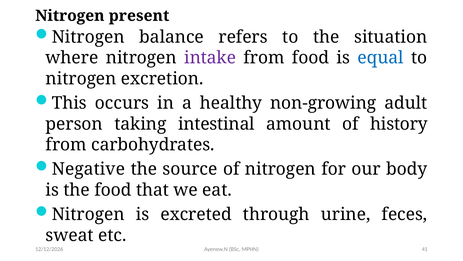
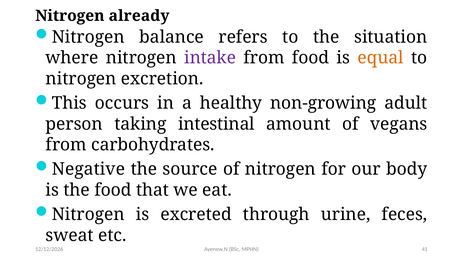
present: present -> already
equal colour: blue -> orange
history: history -> vegans
